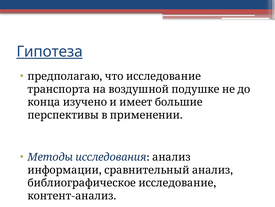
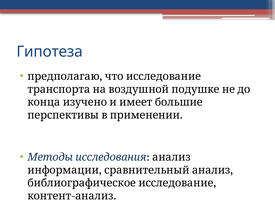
Гипотеза underline: present -> none
